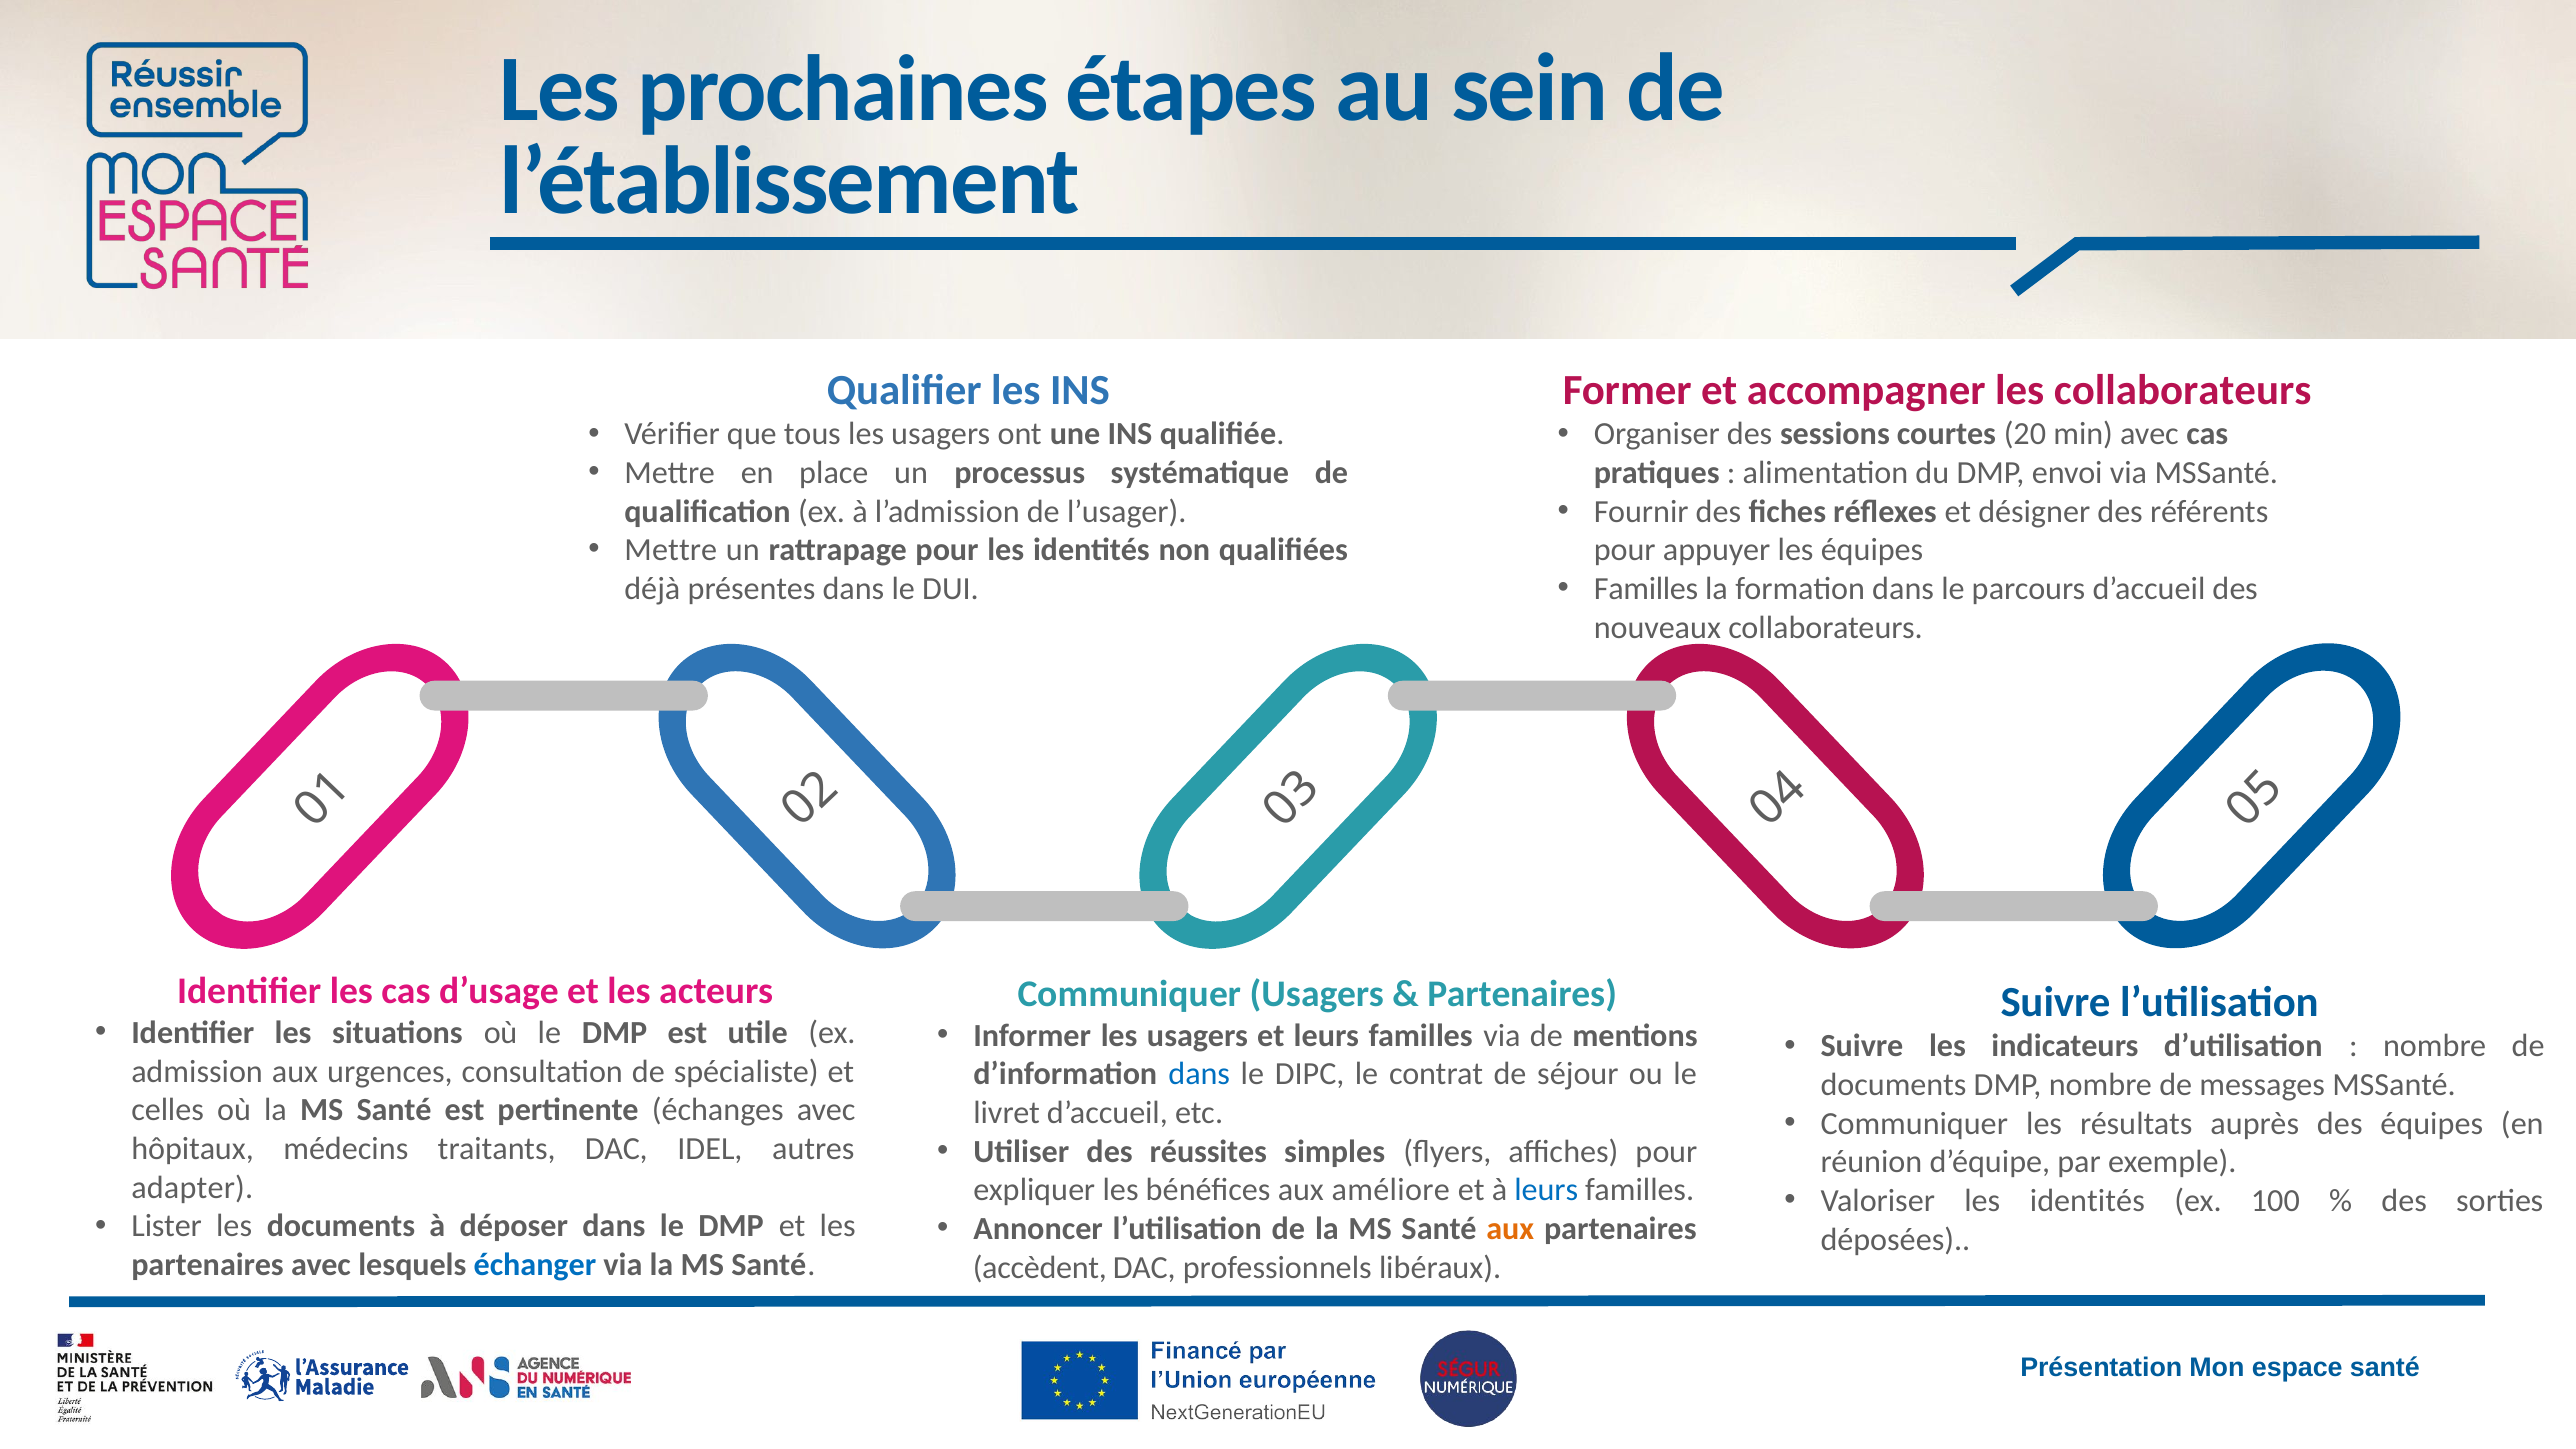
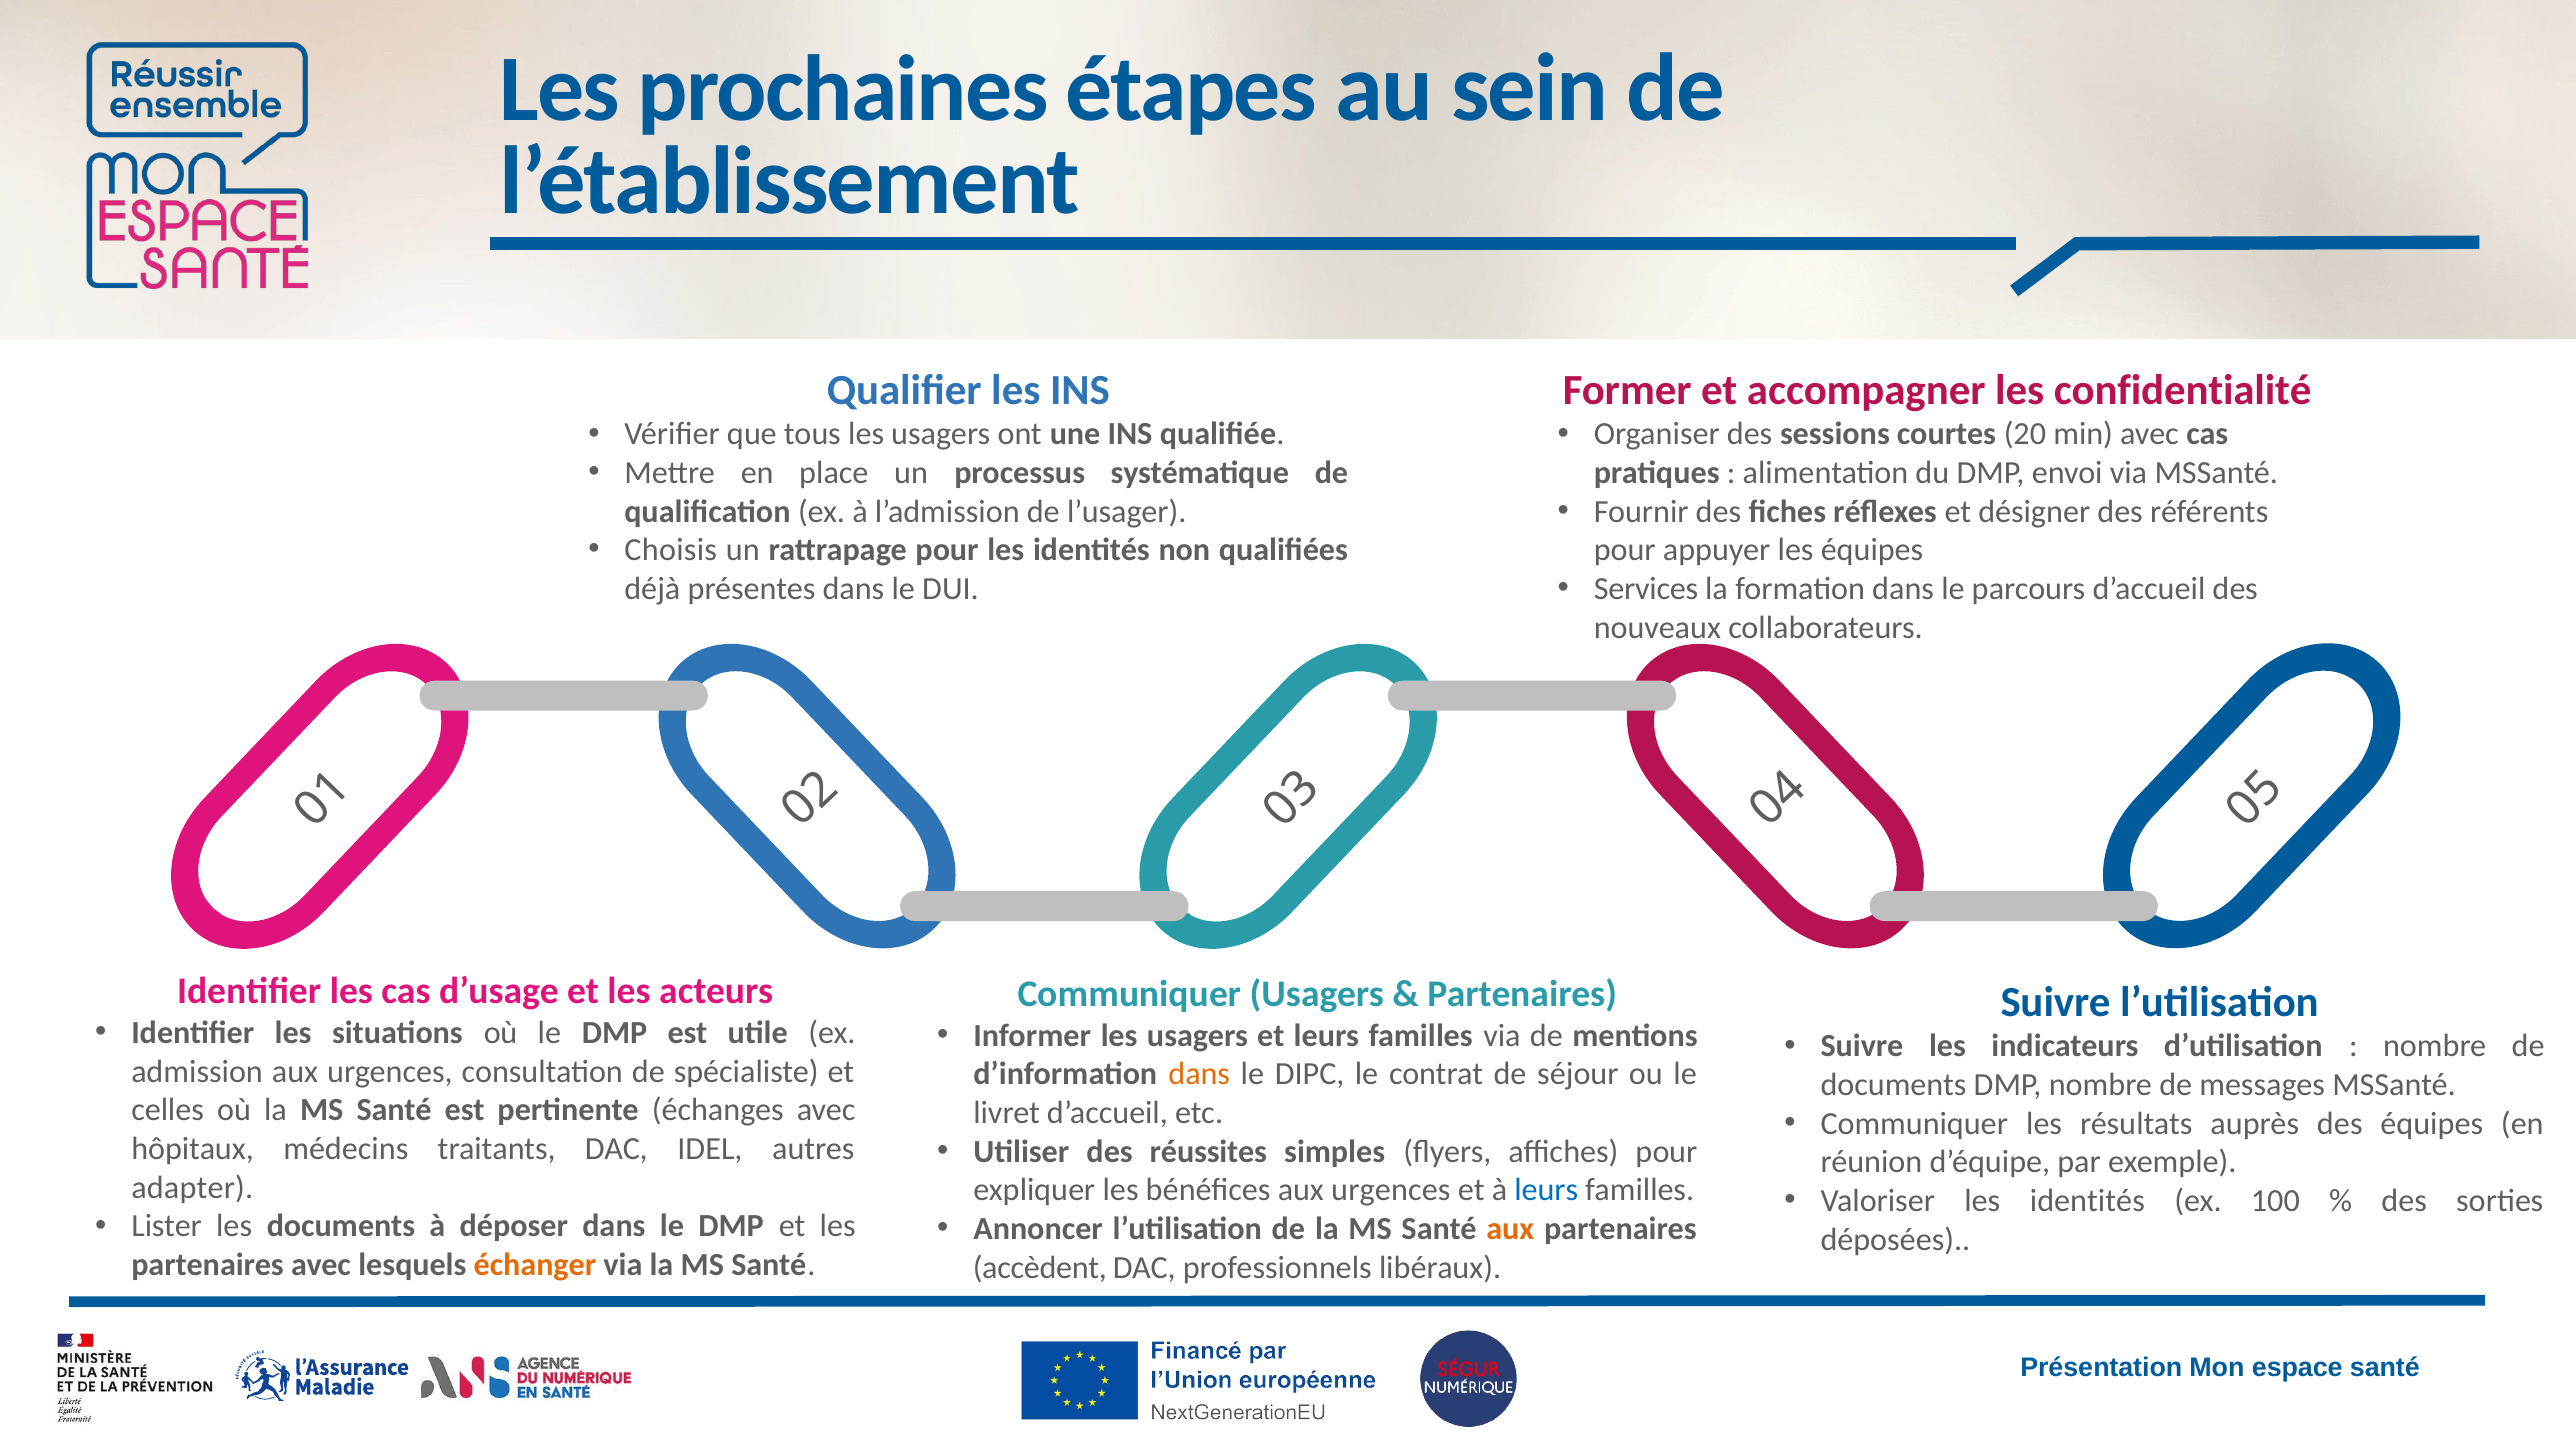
les collaborateurs: collaborateurs -> confidentialité
Mettre at (671, 550): Mettre -> Choisis
Familles at (1646, 589): Familles -> Services
dans at (1199, 1074) colour: blue -> orange
bénéfices aux améliore: améliore -> urgences
échanger colour: blue -> orange
